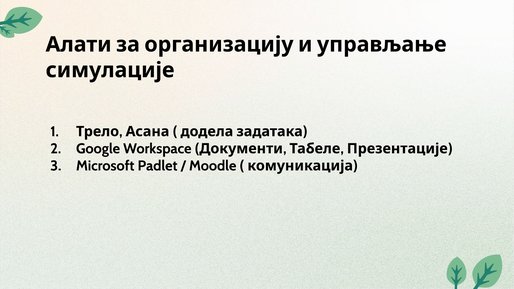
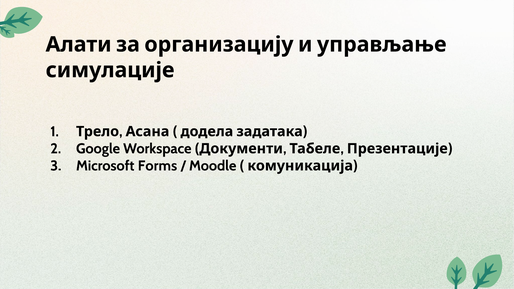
Padlet: Padlet -> Forms
